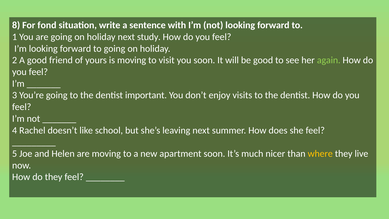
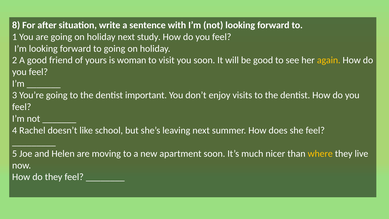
fond: fond -> after
is moving: moving -> woman
again colour: light green -> yellow
